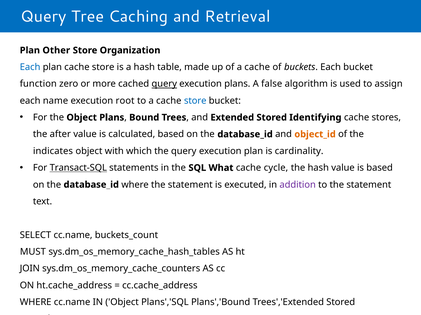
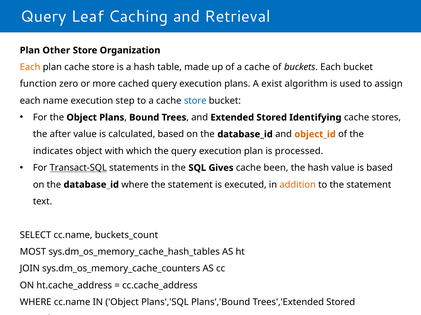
Tree: Tree -> Leaf
Each at (30, 67) colour: blue -> orange
query at (164, 84) underline: present -> none
false: false -> exist
root: root -> step
cardinality: cardinality -> processed
What: What -> Gives
cycle: cycle -> been
addition colour: purple -> orange
MUST: MUST -> MOST
